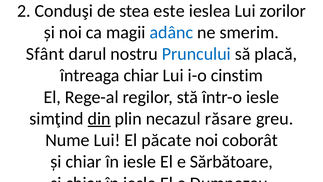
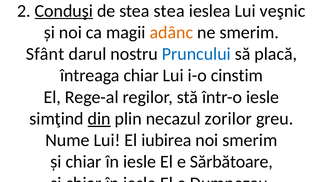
Conduşi underline: none -> present
stea este: este -> stea
zorilor: zorilor -> veşnic
adânc colour: blue -> orange
răsare: răsare -> zorilor
păcate: păcate -> iubirea
noi coborât: coborât -> smerim
